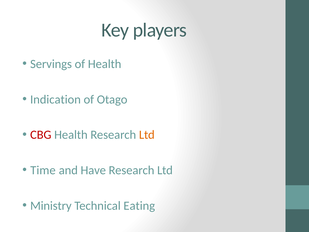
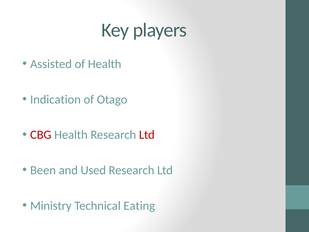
Servings: Servings -> Assisted
Ltd at (147, 135) colour: orange -> red
Time: Time -> Been
Have: Have -> Used
